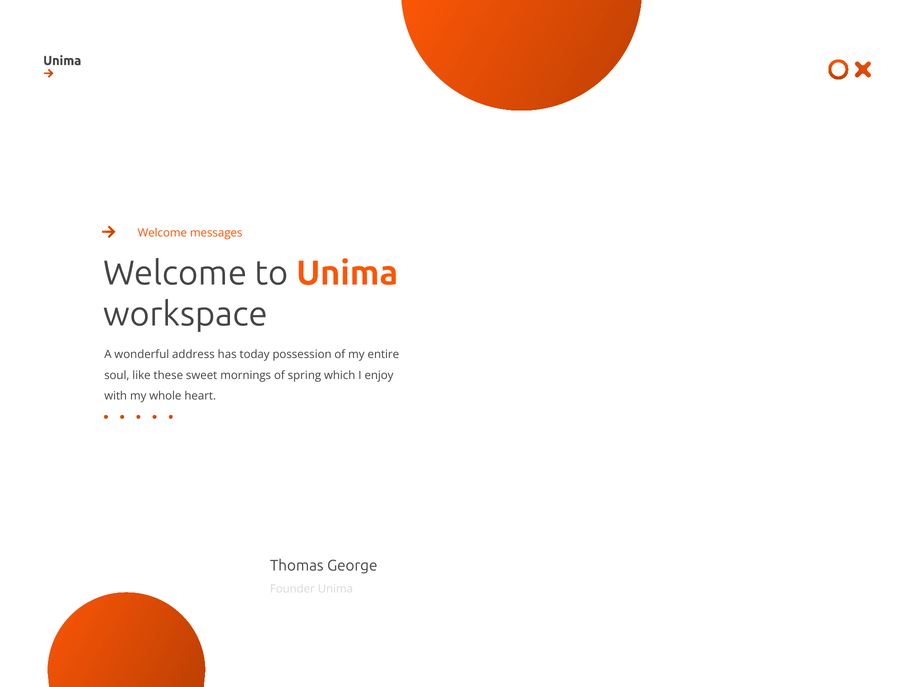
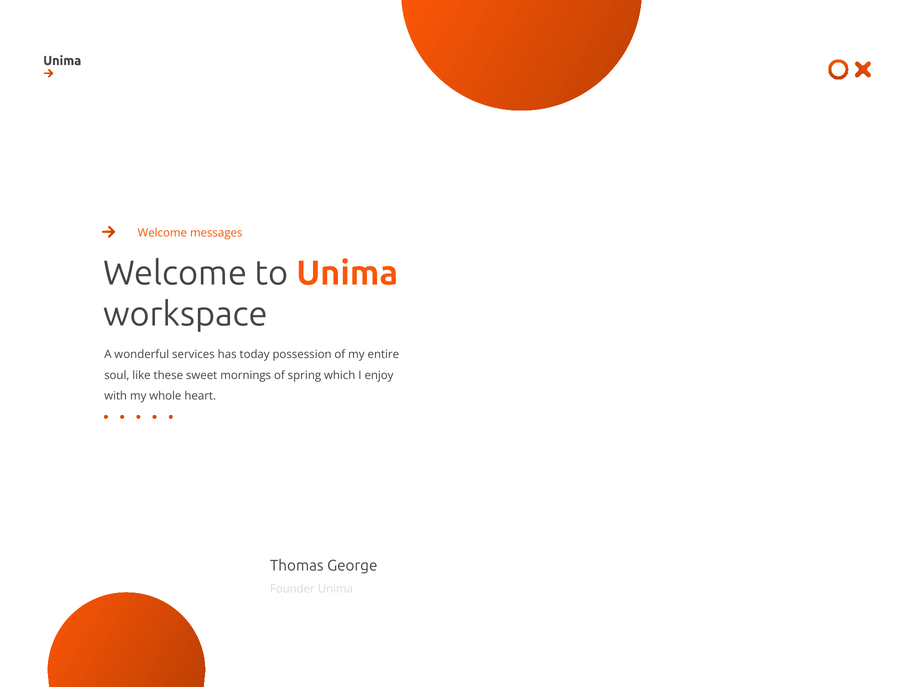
address: address -> services
